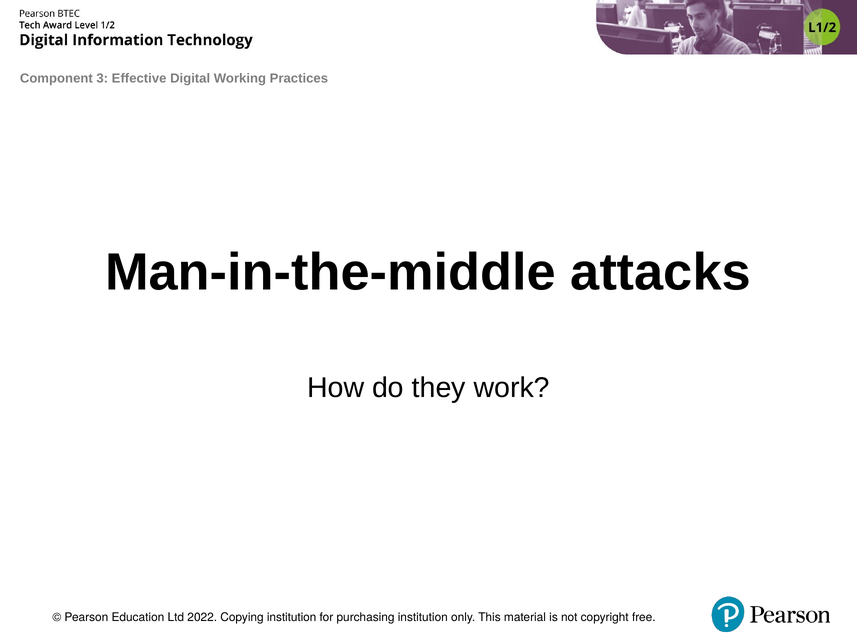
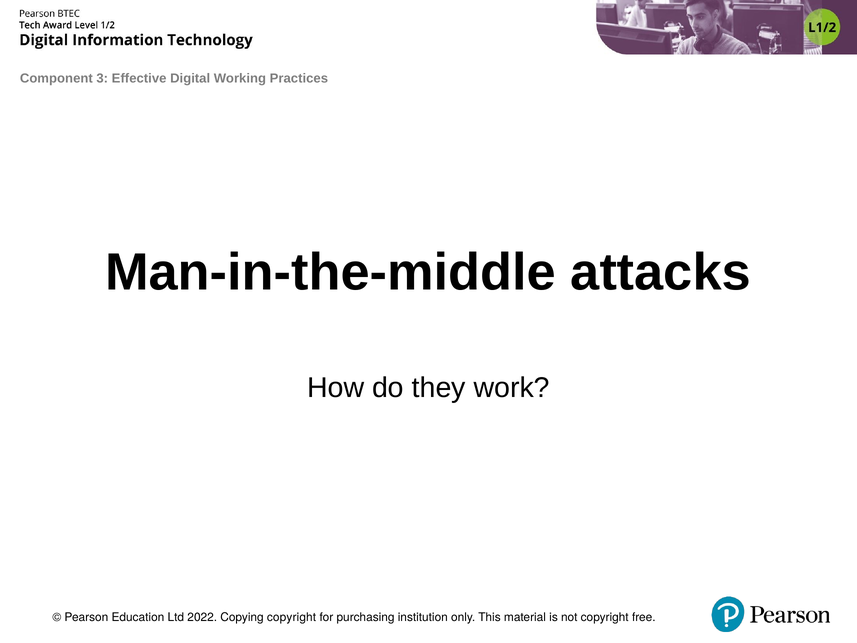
Copying institution: institution -> copyright
